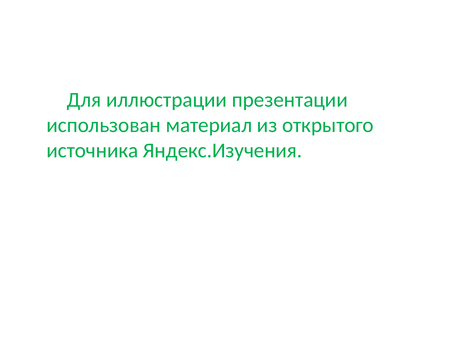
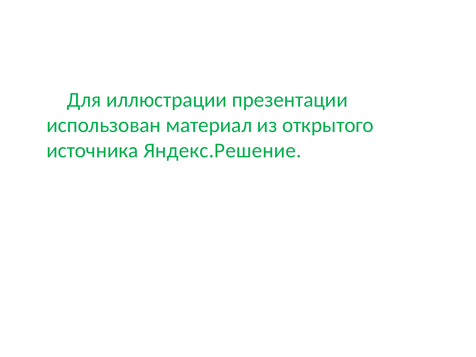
Яндекс.Изучения: Яндекс.Изучения -> Яндекс.Решение
